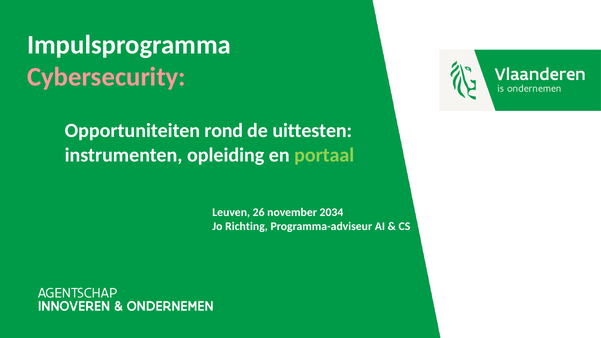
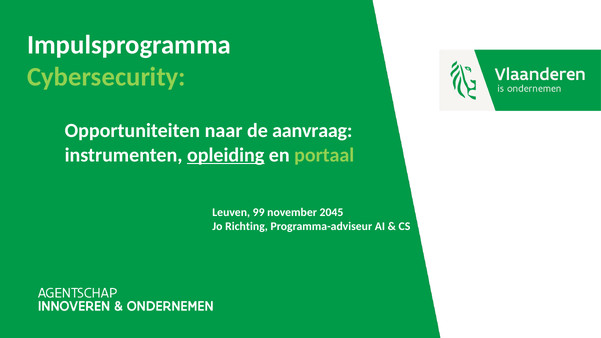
Cybersecurity colour: pink -> light green
rond: rond -> naar
uittesten: uittesten -> aanvraag
opleiding underline: none -> present
26: 26 -> 99
2034: 2034 -> 2045
